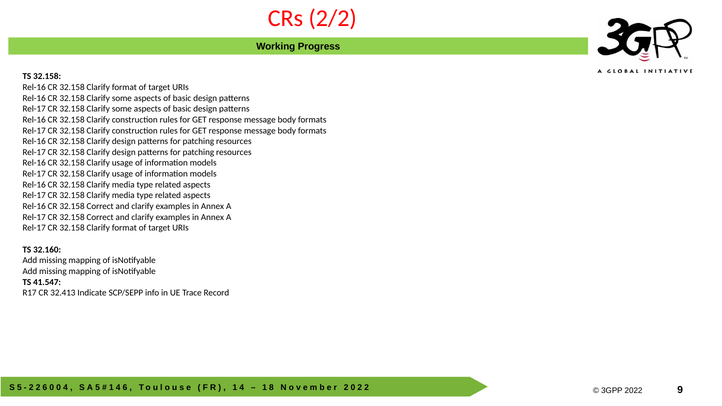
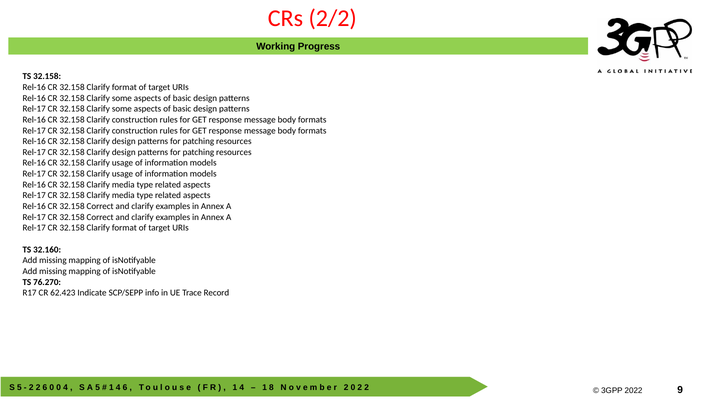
41.547: 41.547 -> 76.270
32.413: 32.413 -> 62.423
